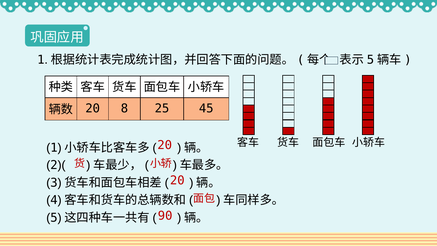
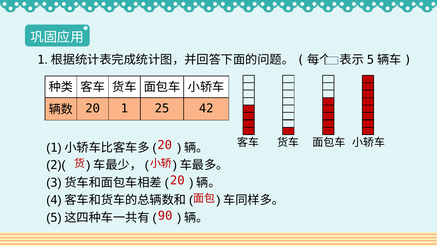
8: 8 -> 1
45: 45 -> 42
